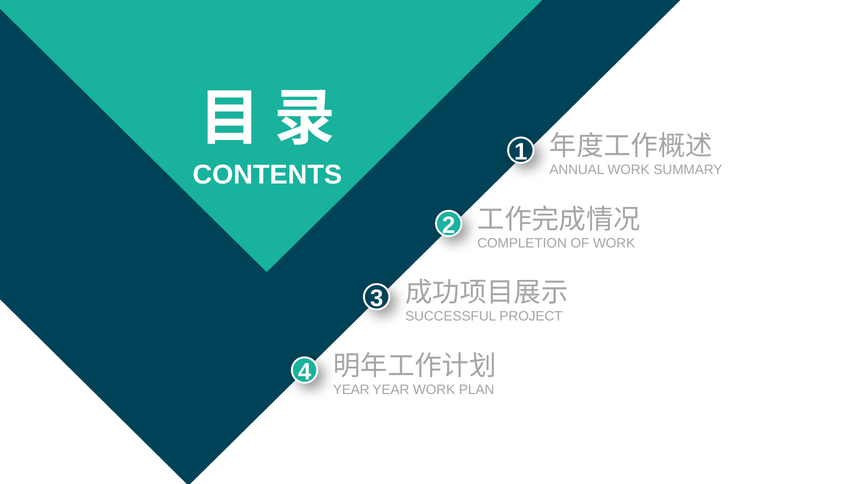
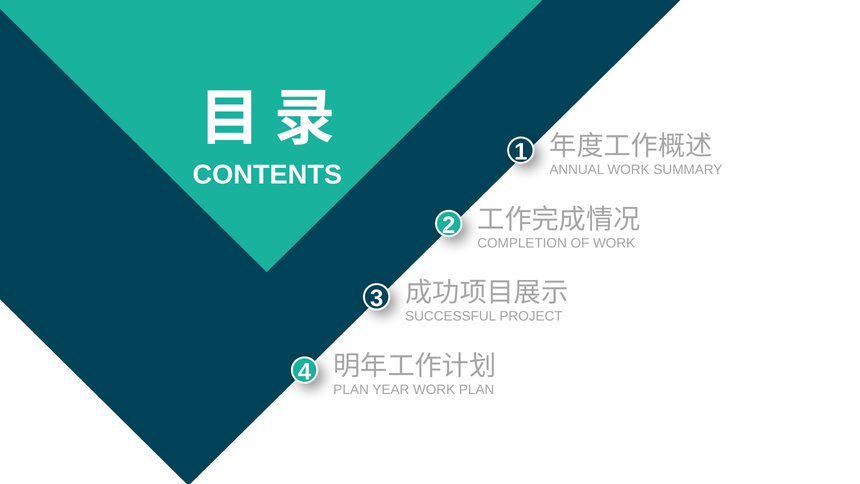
YEAR at (351, 390): YEAR -> PLAN
